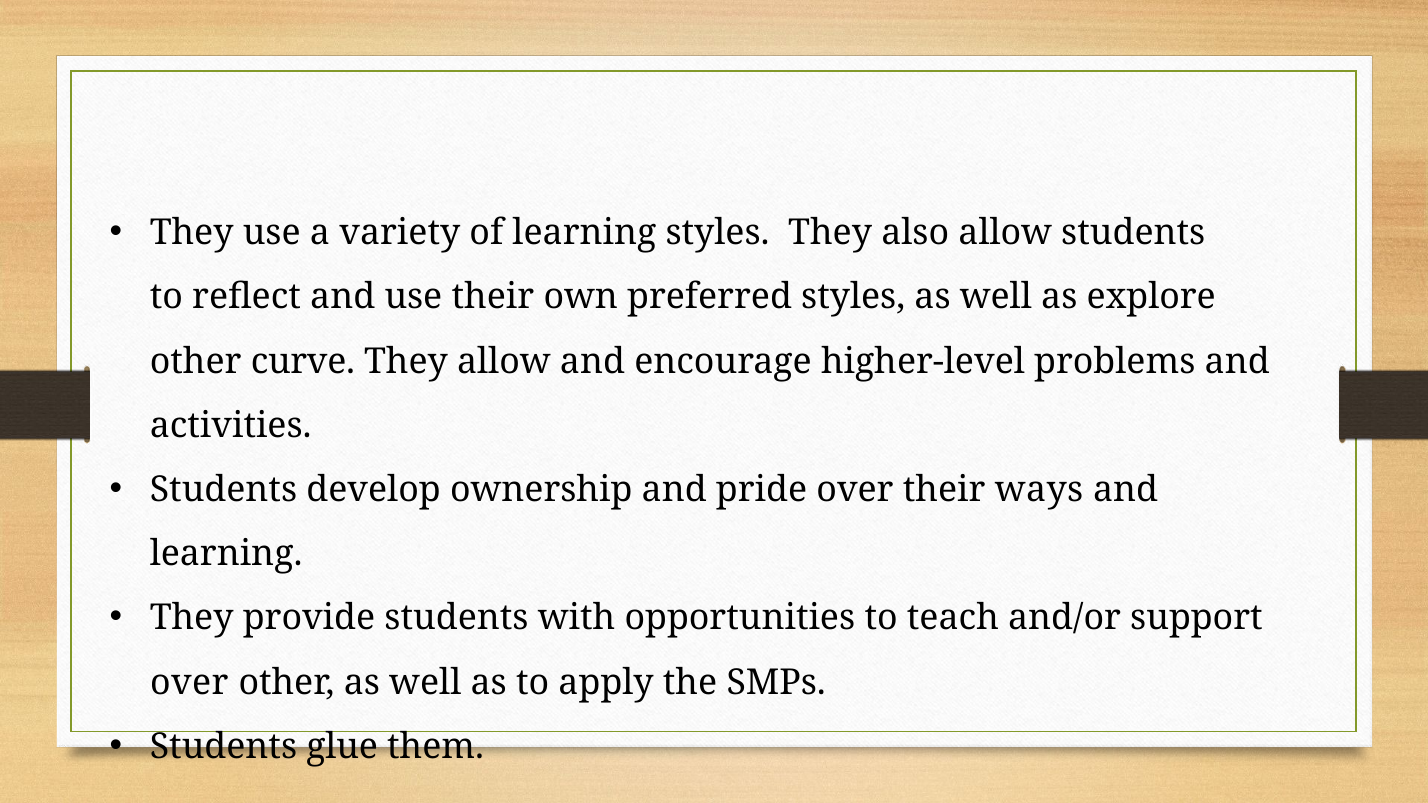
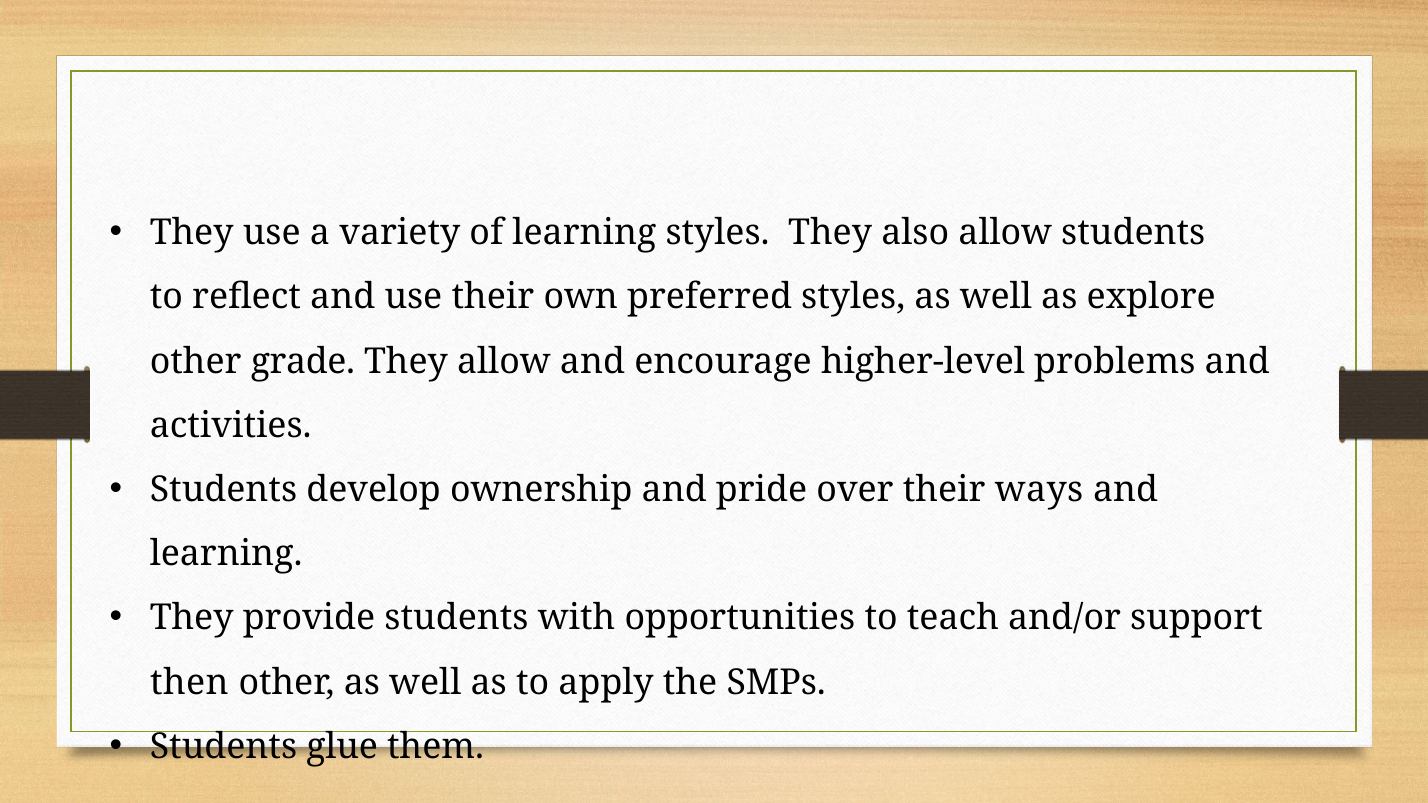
curve: curve -> grade
over at (189, 683): over -> then
